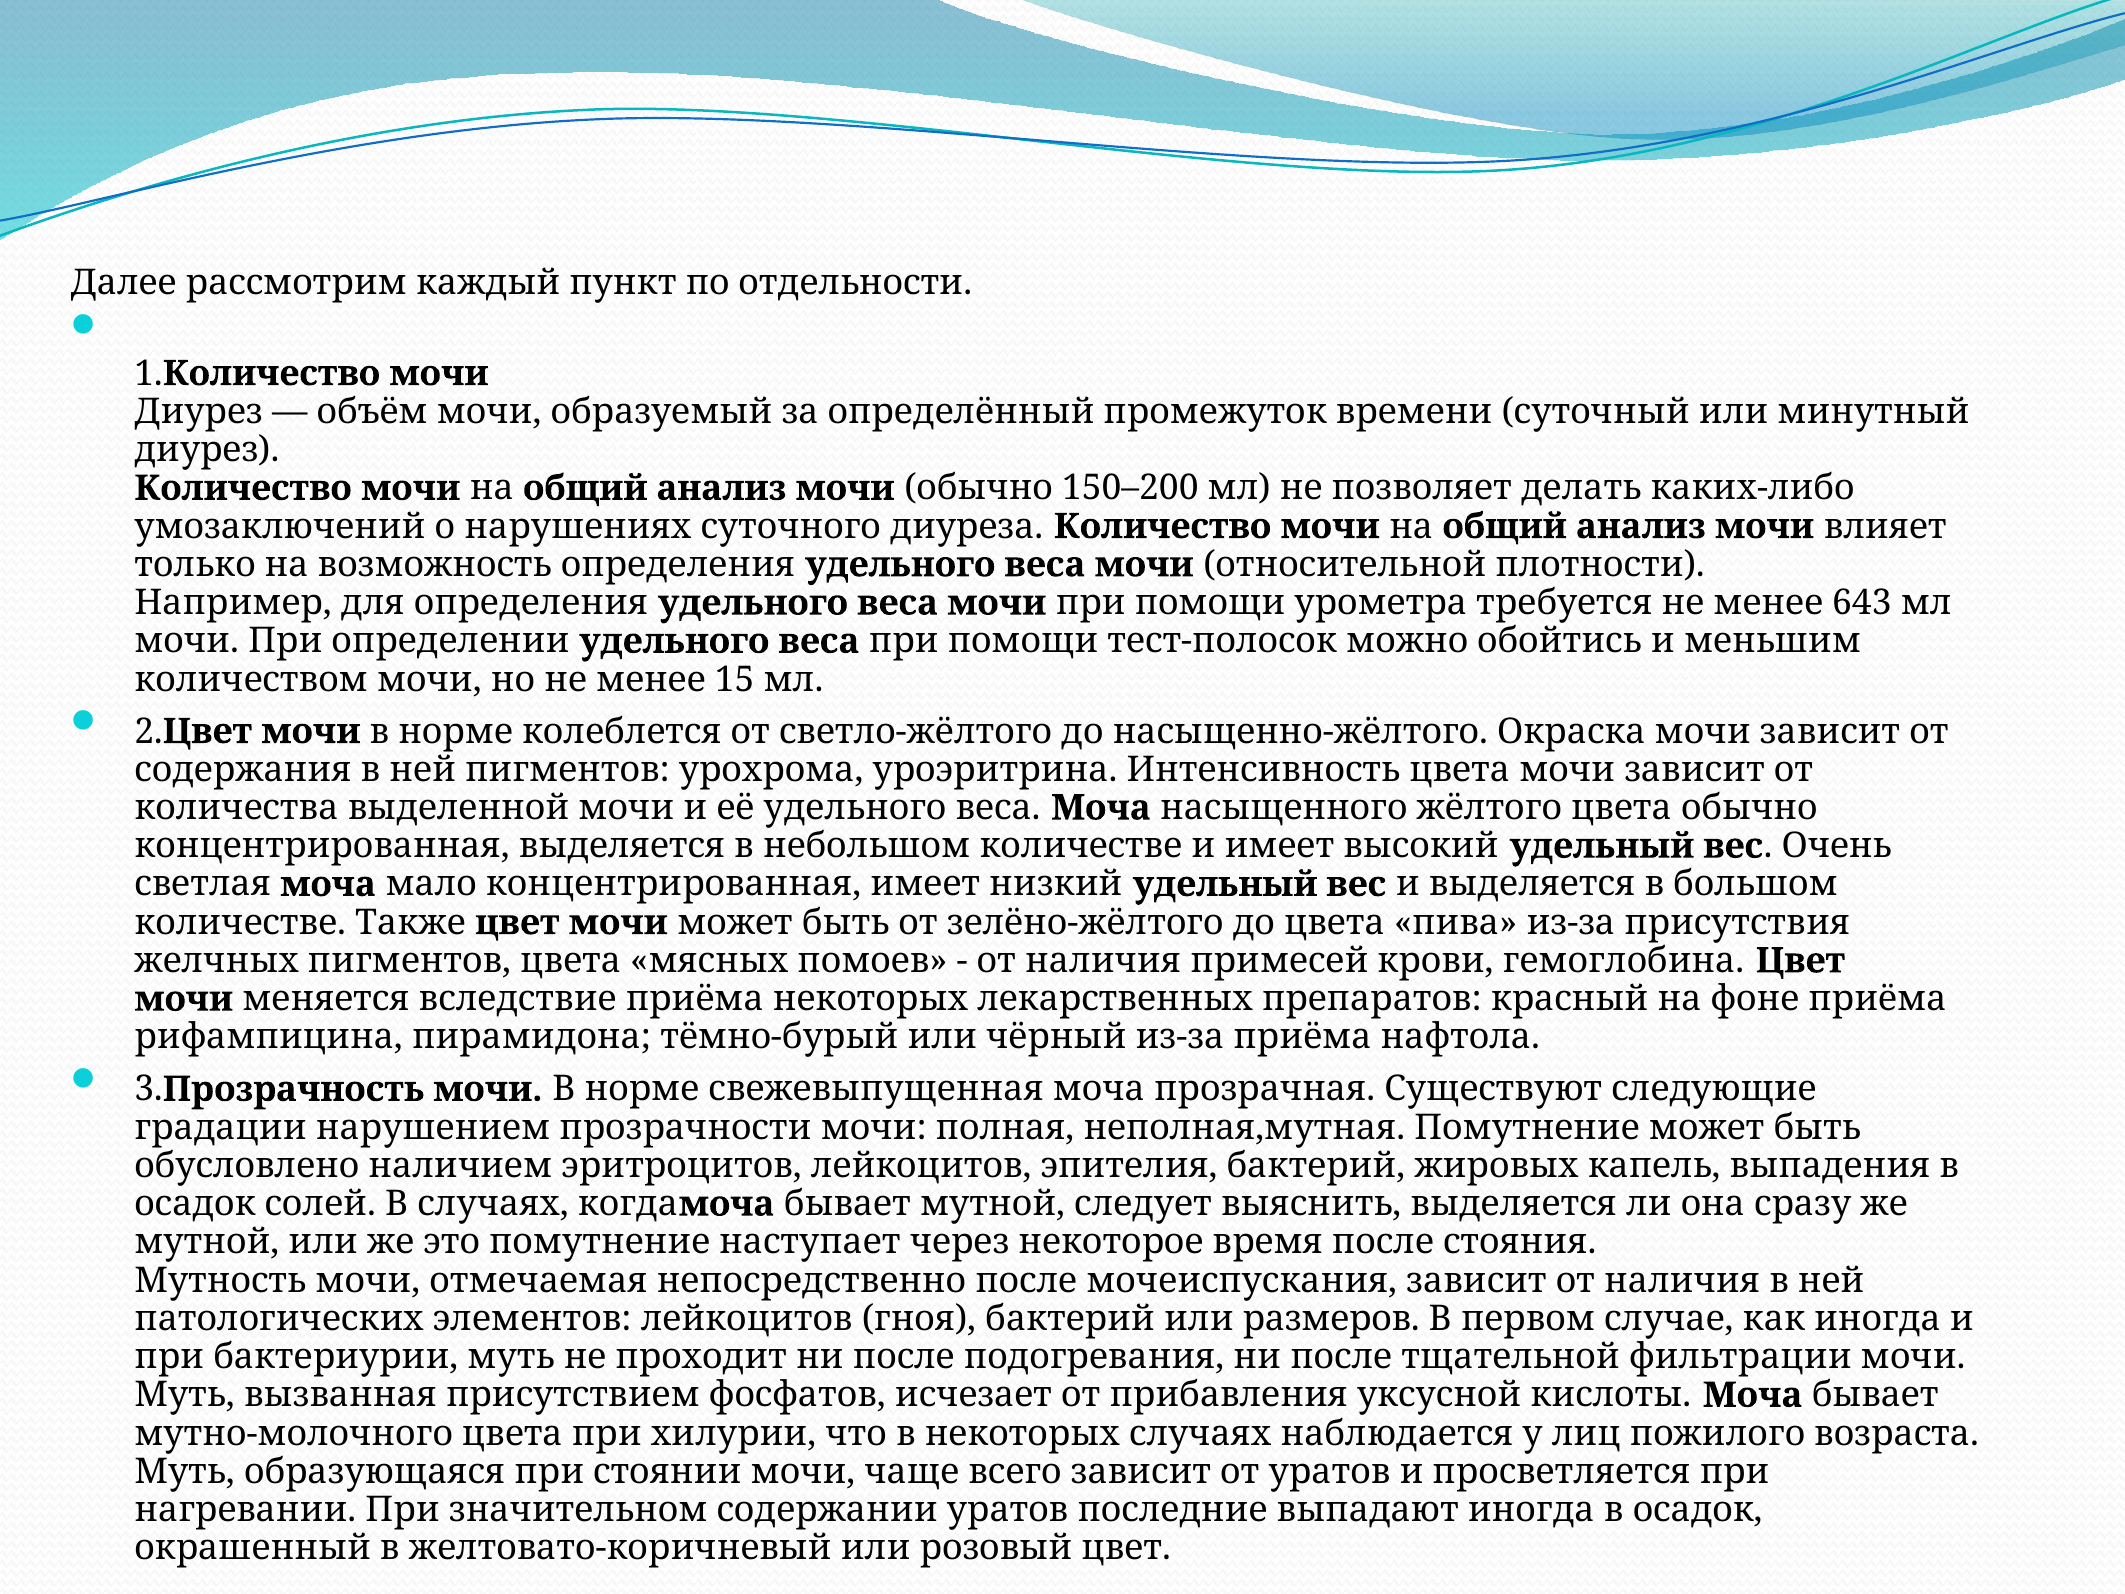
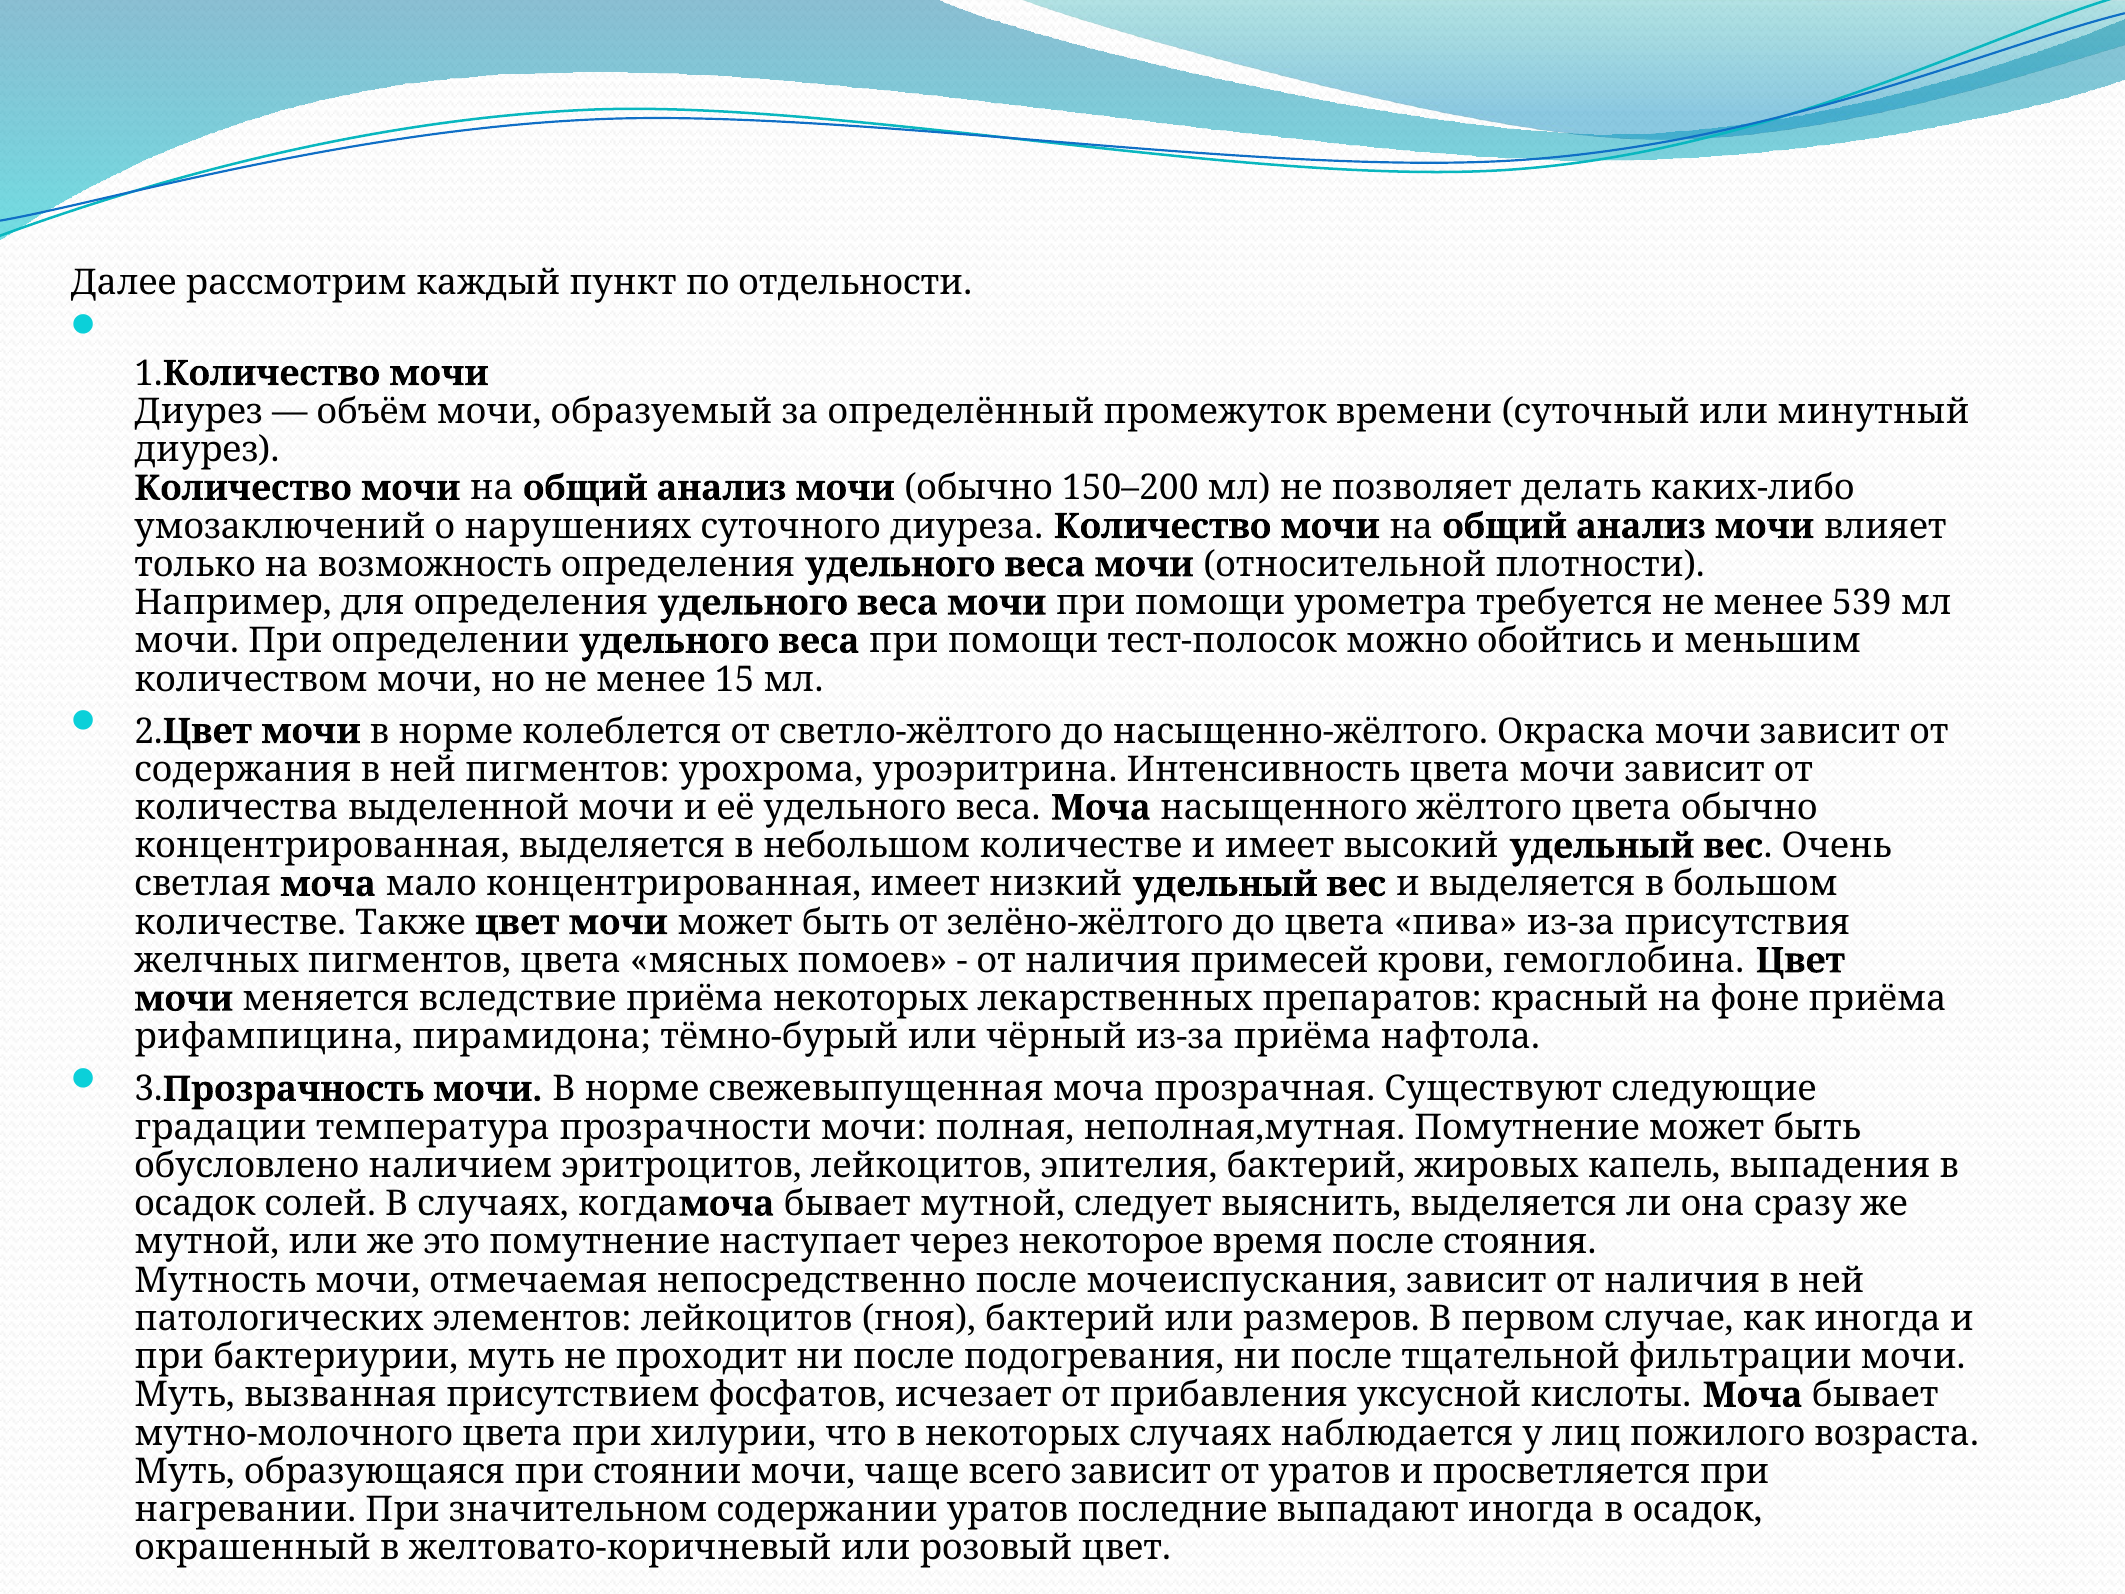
643: 643 -> 539
нарушением: нарушением -> температура
